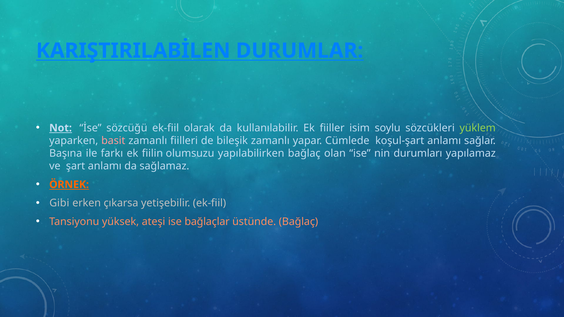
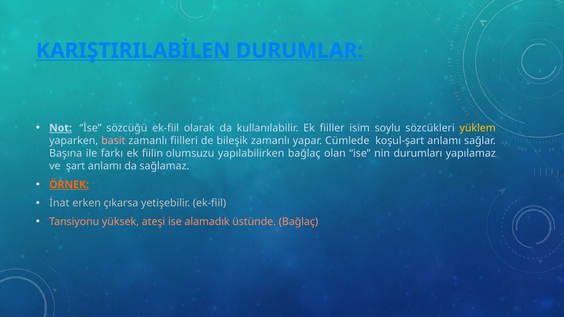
yüklem colour: light green -> yellow
Gibi: Gibi -> İnat
bağlaçlar: bağlaçlar -> alamadık
